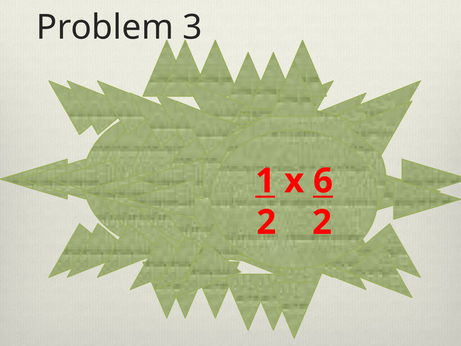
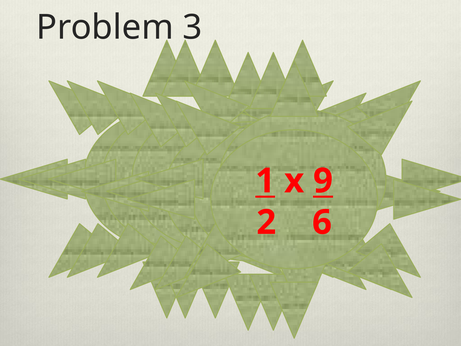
6 at (323, 181): 6 -> 9
2 at (322, 222): 2 -> 6
